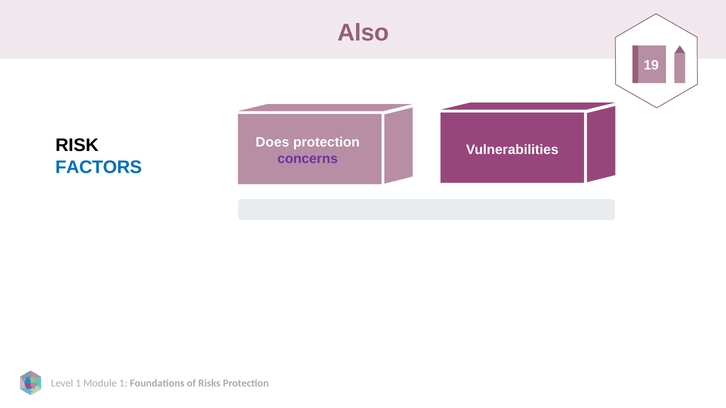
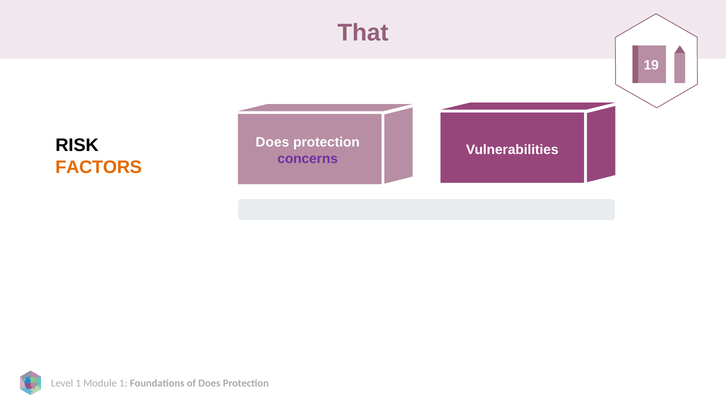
Also: Also -> That
FACTORS colour: blue -> orange
Risks at (209, 384): Risks -> Does
